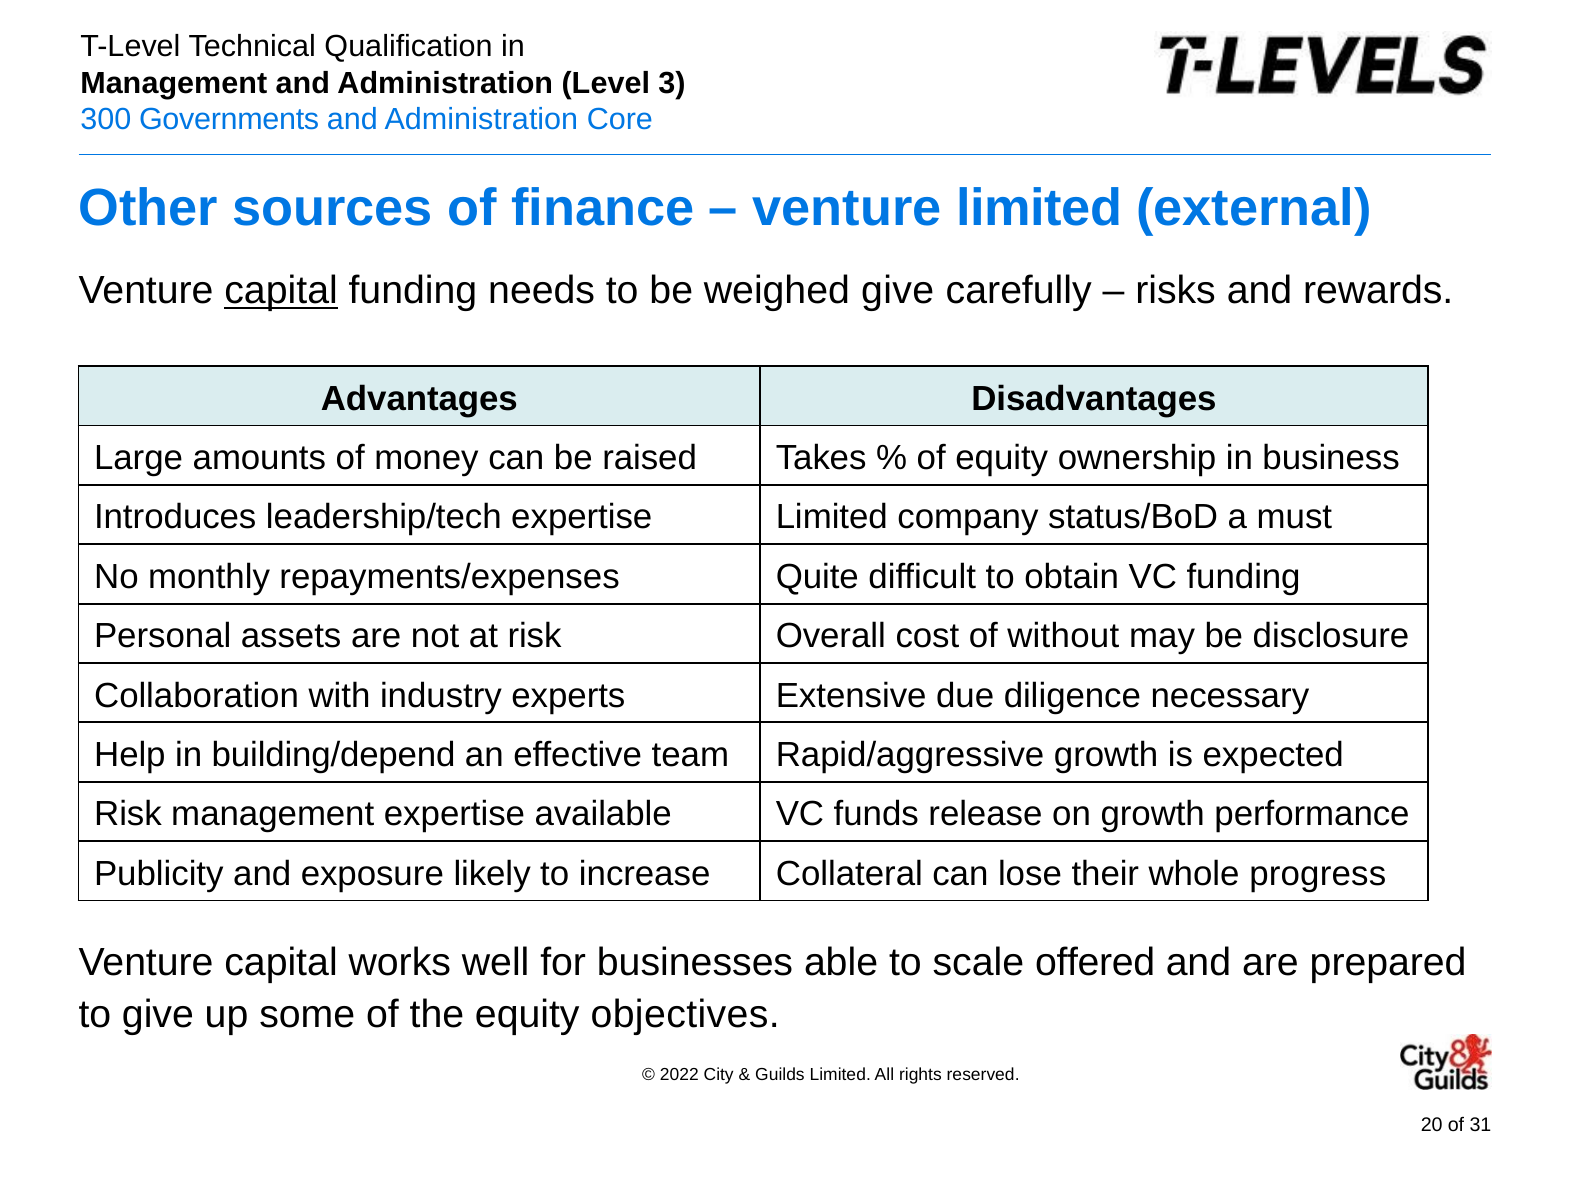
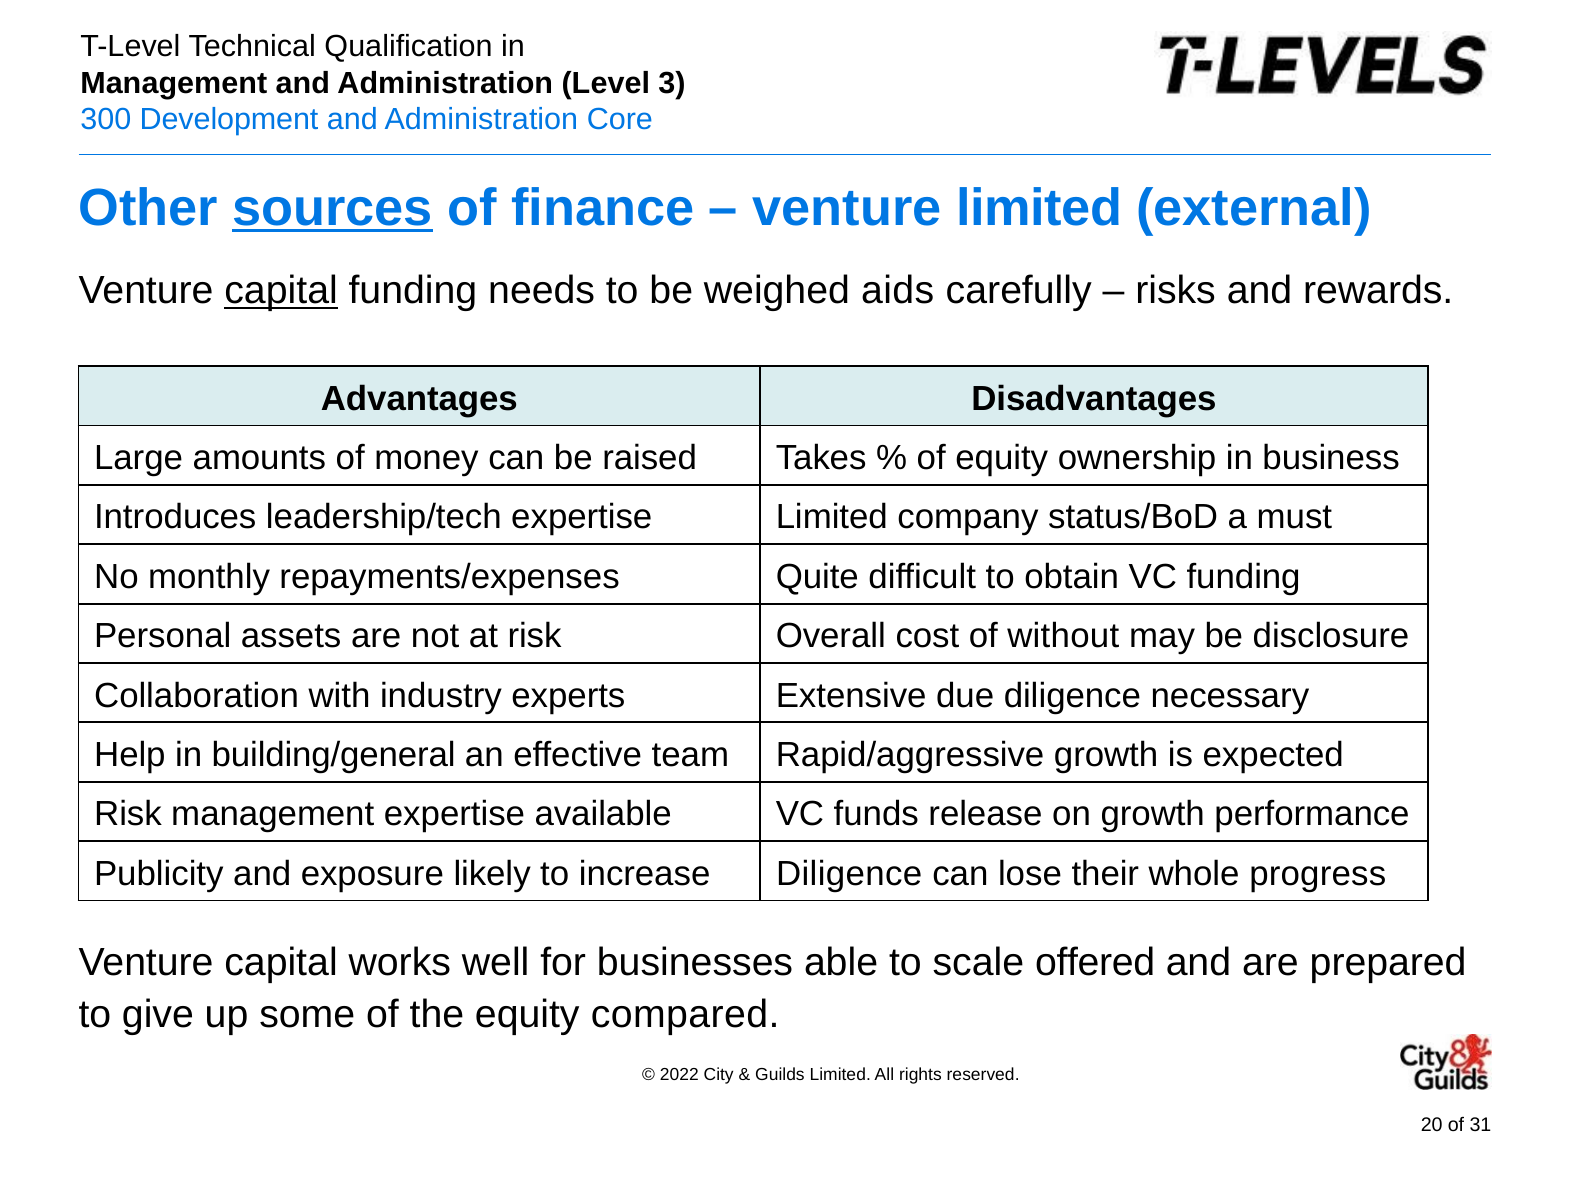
Governments: Governments -> Development
sources underline: none -> present
weighed give: give -> aids
building/depend: building/depend -> building/general
increase Collateral: Collateral -> Diligence
objectives: objectives -> compared
